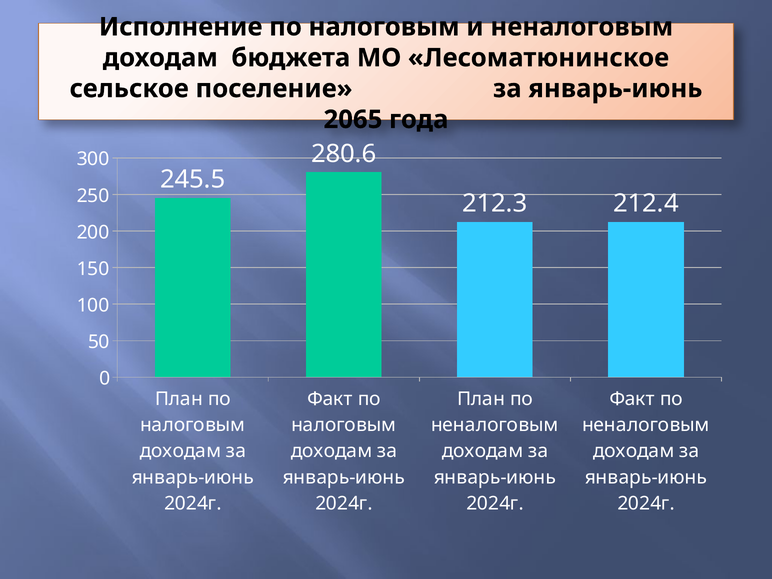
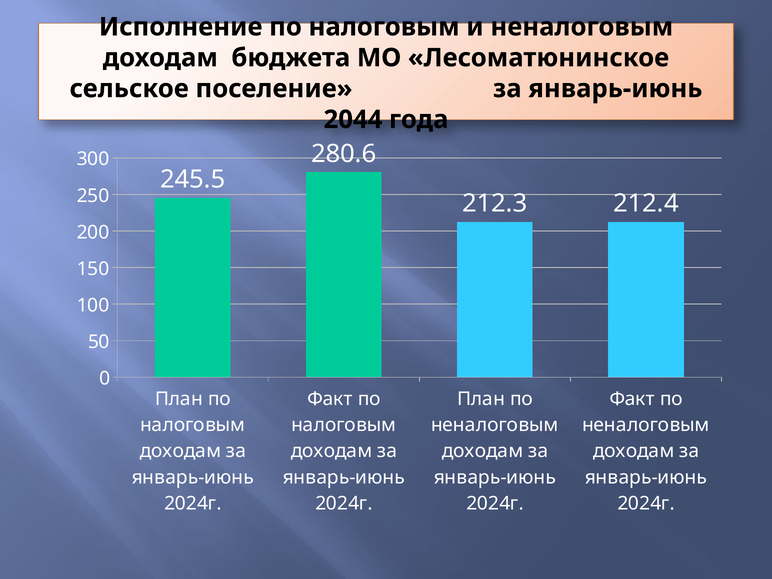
2065: 2065 -> 2044
